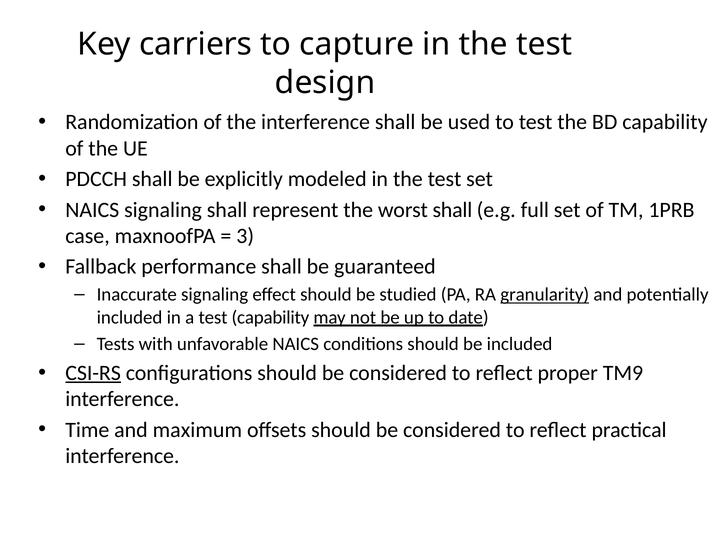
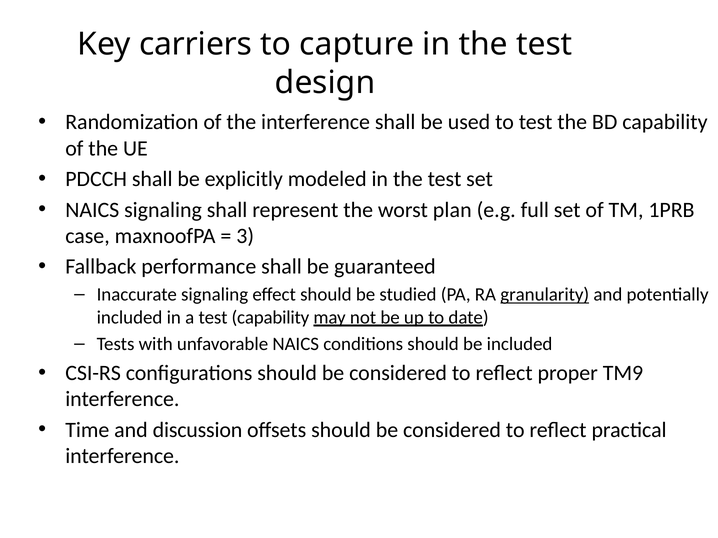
worst shall: shall -> plan
CSI-RS underline: present -> none
maximum: maximum -> discussion
